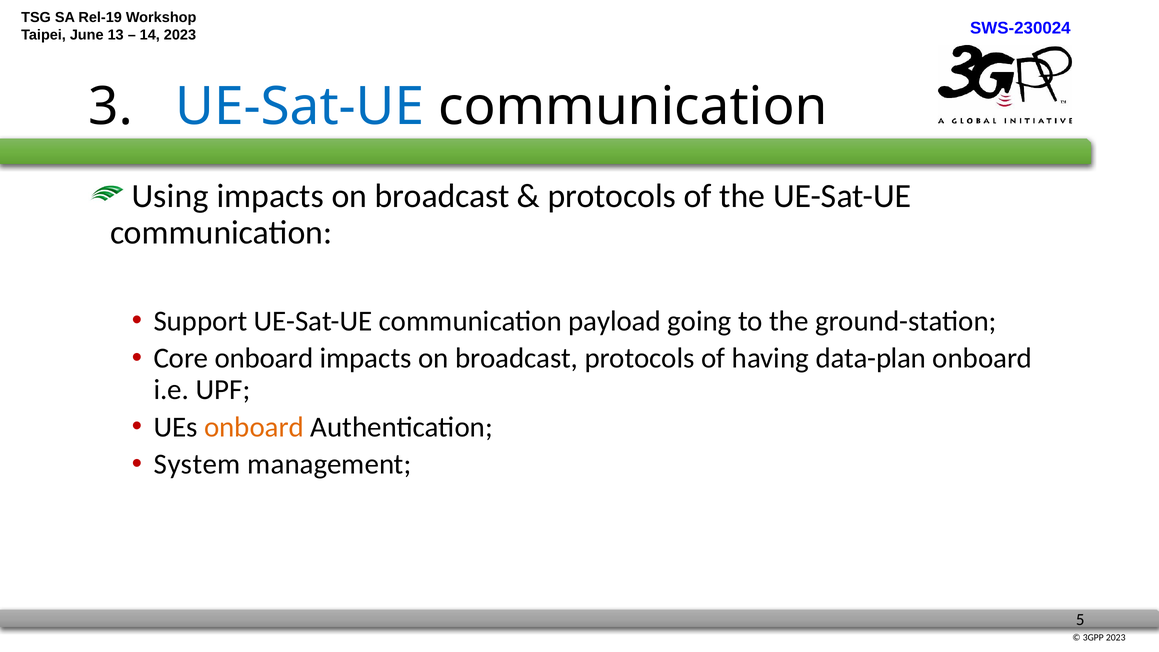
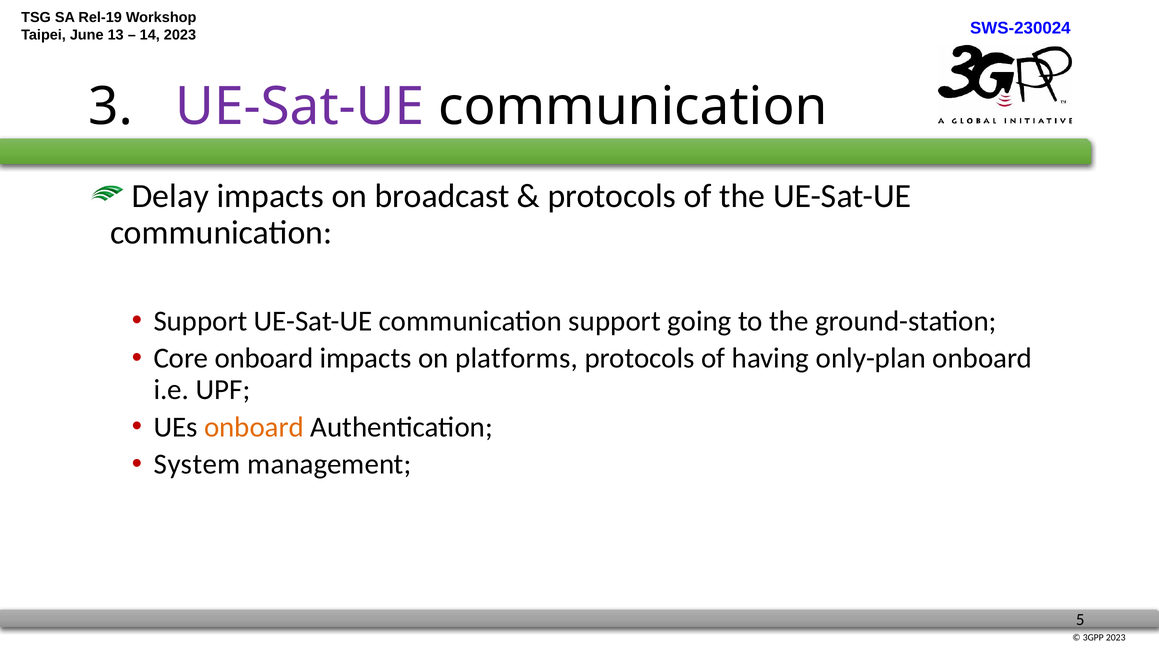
UE-Sat-UE at (300, 107) colour: blue -> purple
Using: Using -> Delay
communication payload: payload -> support
broadcast at (517, 358): broadcast -> platforms
data-plan: data-plan -> only-plan
